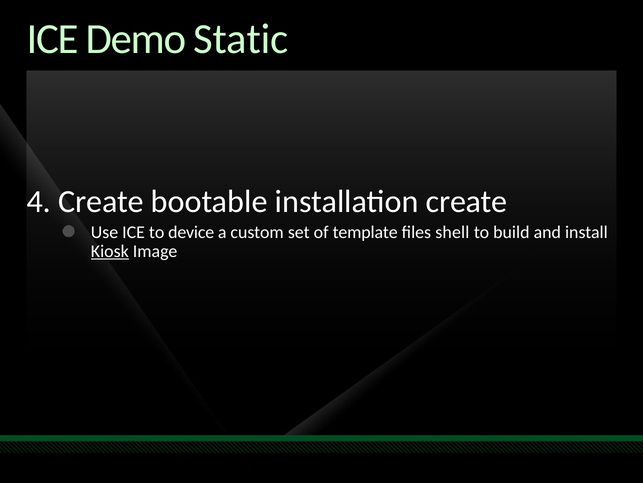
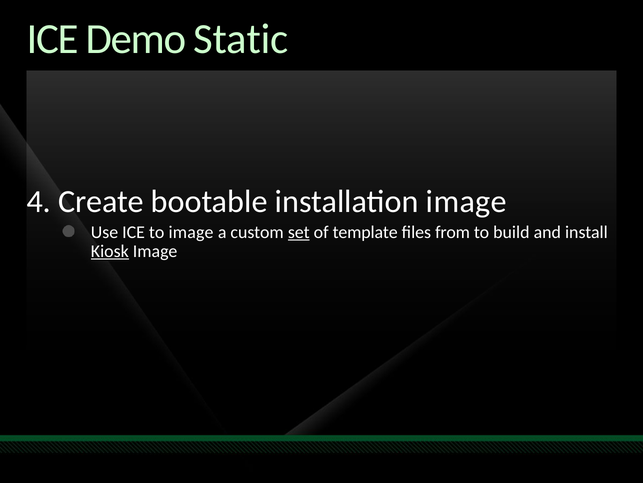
installation create: create -> image
to device: device -> image
set underline: none -> present
shell: shell -> from
